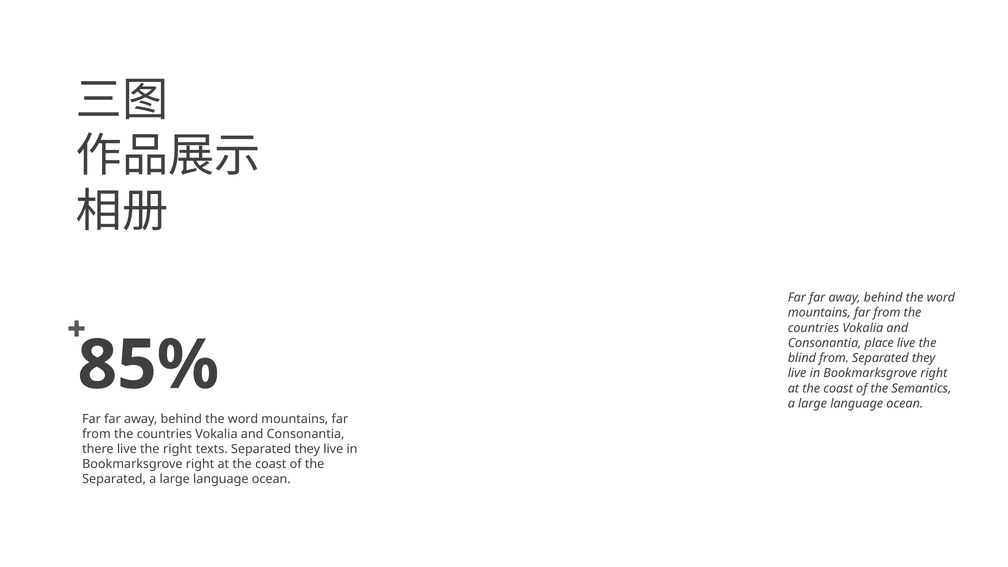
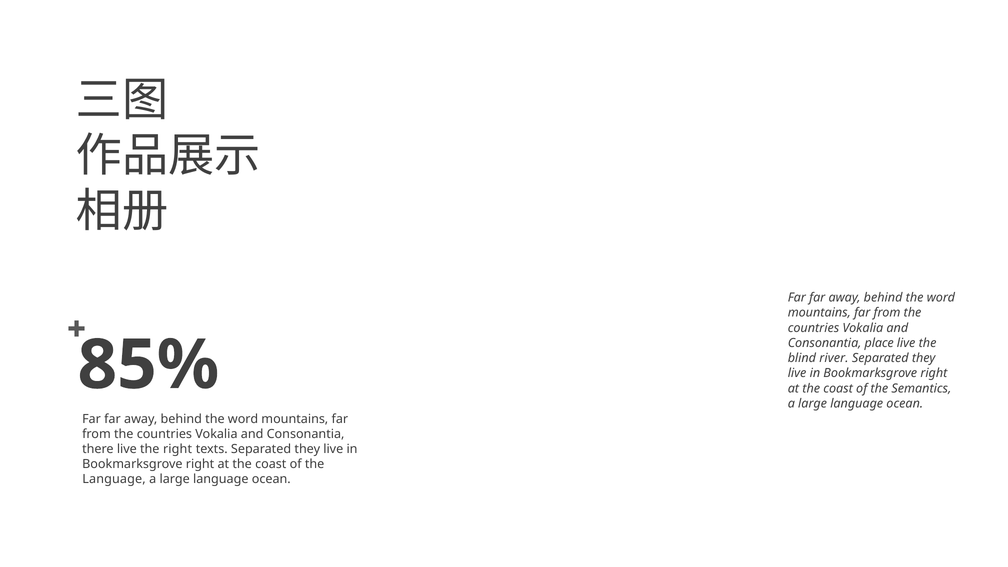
blind from: from -> river
Separated at (114, 479): Separated -> Language
